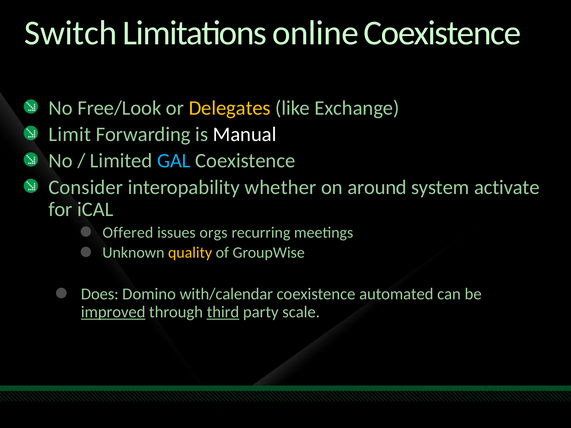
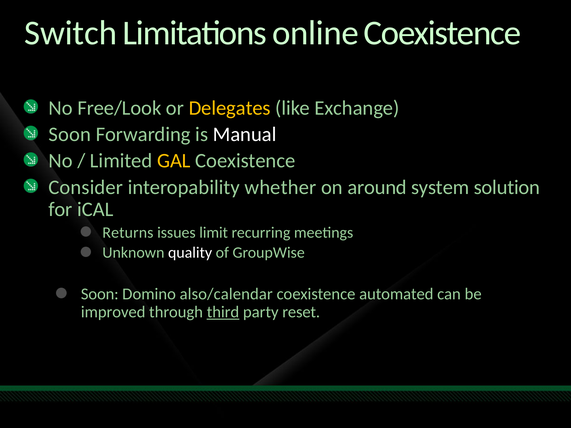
Limit at (70, 134): Limit -> Soon
GAL colour: light blue -> yellow
activate: activate -> solution
Offered: Offered -> Returns
orgs: orgs -> limit
quality colour: yellow -> white
Does at (100, 294): Does -> Soon
with/calendar: with/calendar -> also/calendar
improved underline: present -> none
scale: scale -> reset
